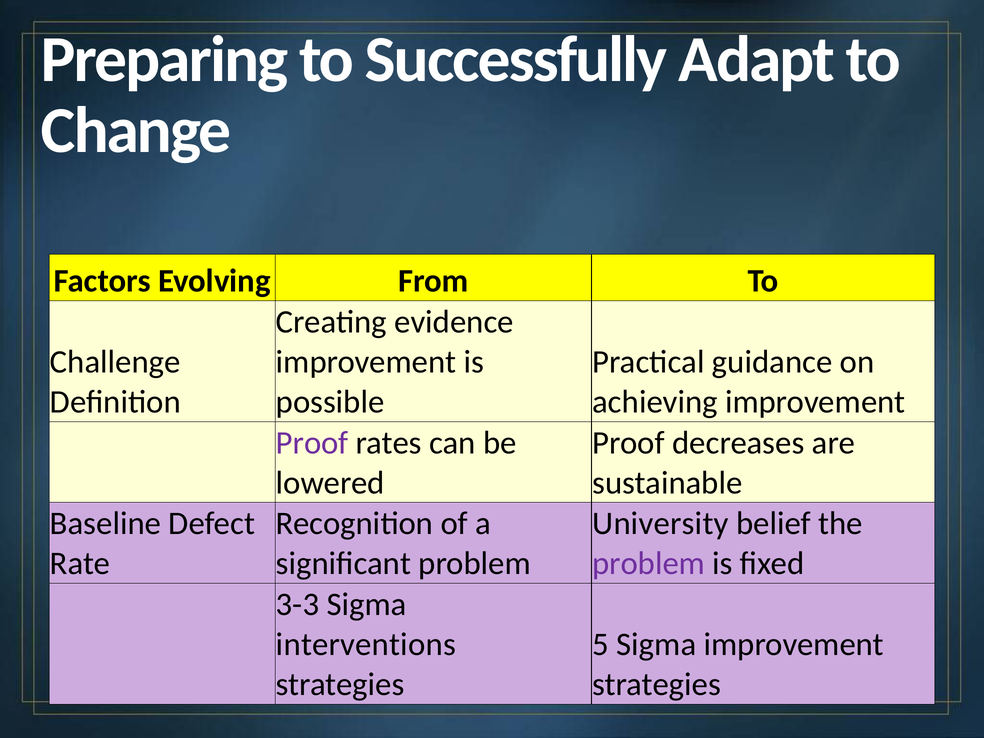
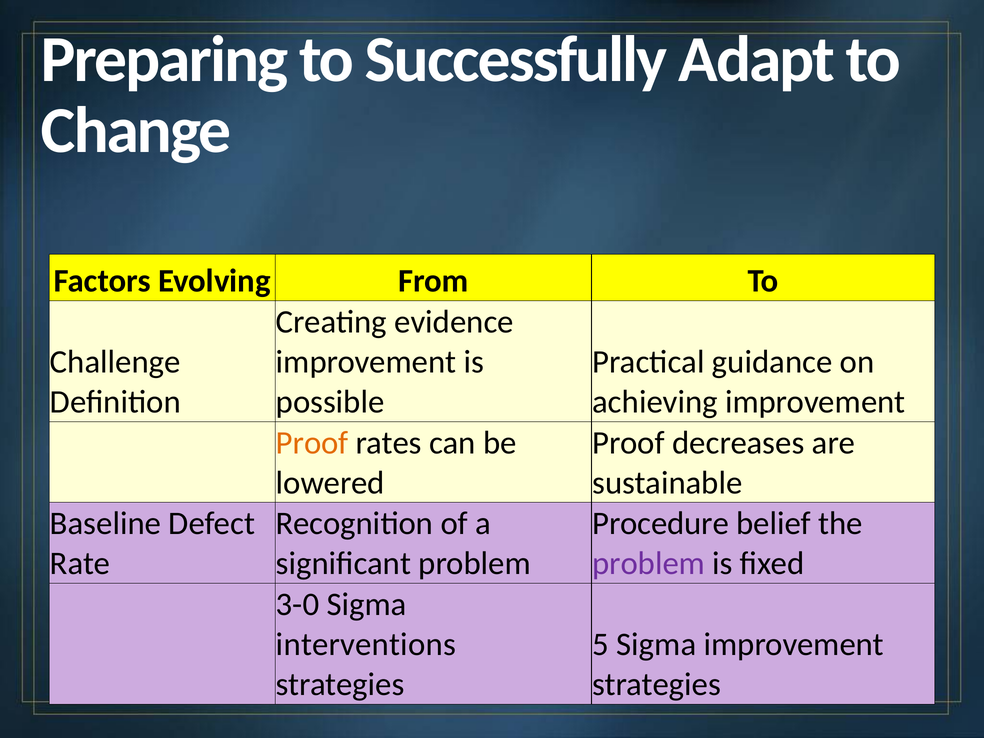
Proof at (312, 443) colour: purple -> orange
University: University -> Procedure
3-3: 3-3 -> 3-0
